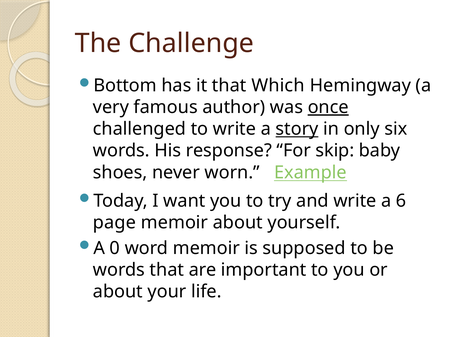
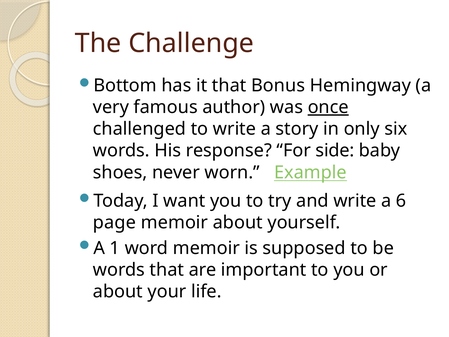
Which: Which -> Bonus
story underline: present -> none
skip: skip -> side
0: 0 -> 1
